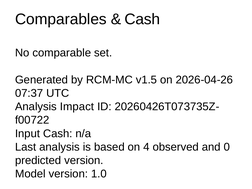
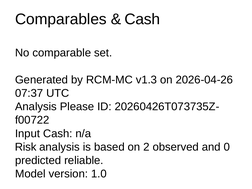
v1.5: v1.5 -> v1.3
Impact: Impact -> Please
Last: Last -> Risk
4: 4 -> 2
predicted version: version -> reliable
